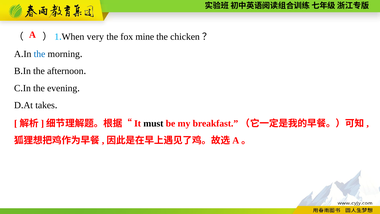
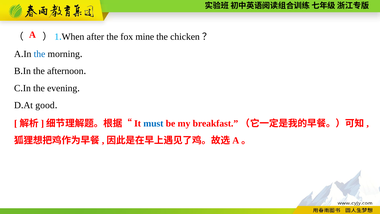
very: very -> after
takes: takes -> good
must colour: black -> blue
